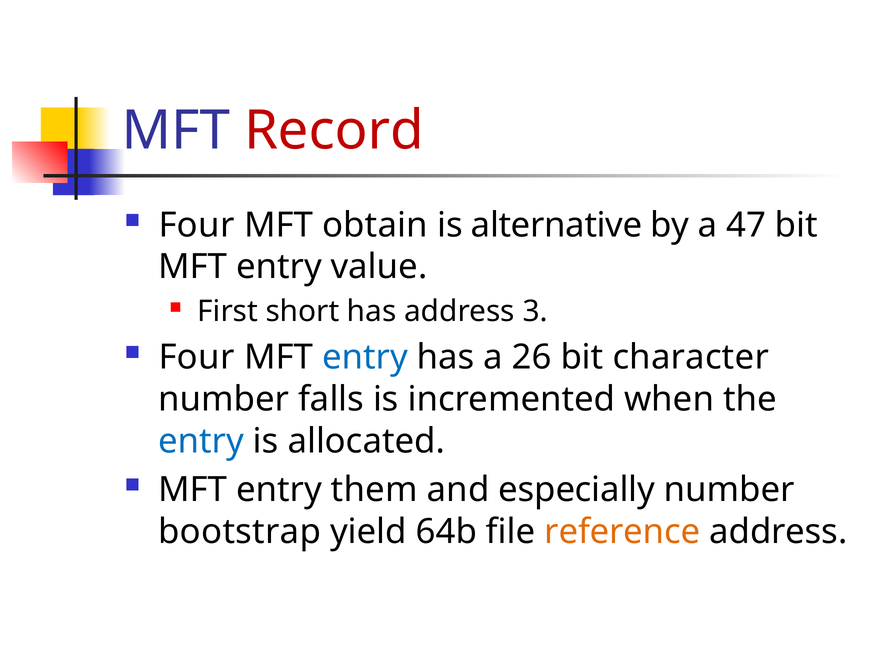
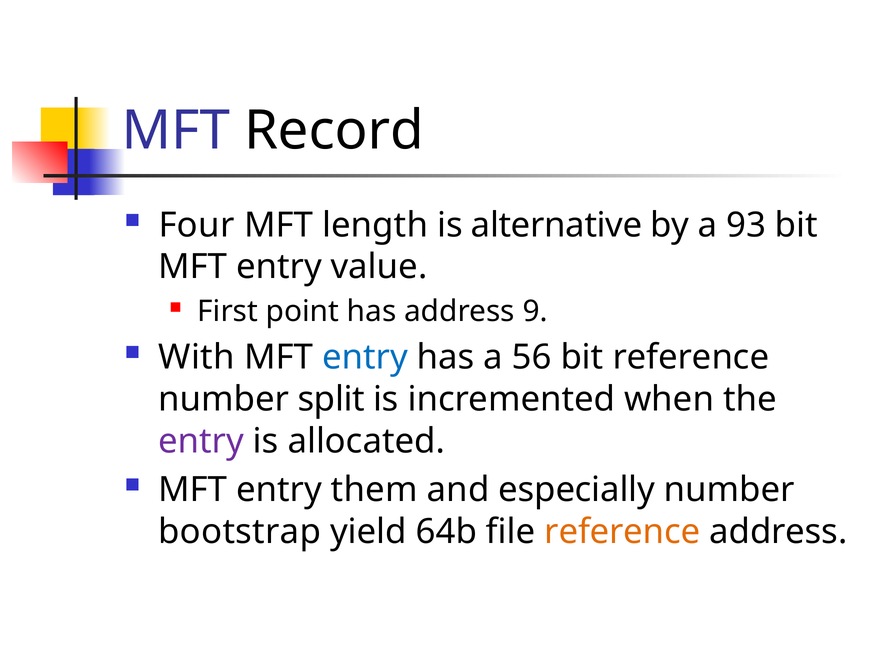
Record colour: red -> black
obtain: obtain -> length
47: 47 -> 93
short: short -> point
3: 3 -> 9
Four at (197, 358): Four -> With
26: 26 -> 56
bit character: character -> reference
falls: falls -> split
entry at (201, 441) colour: blue -> purple
